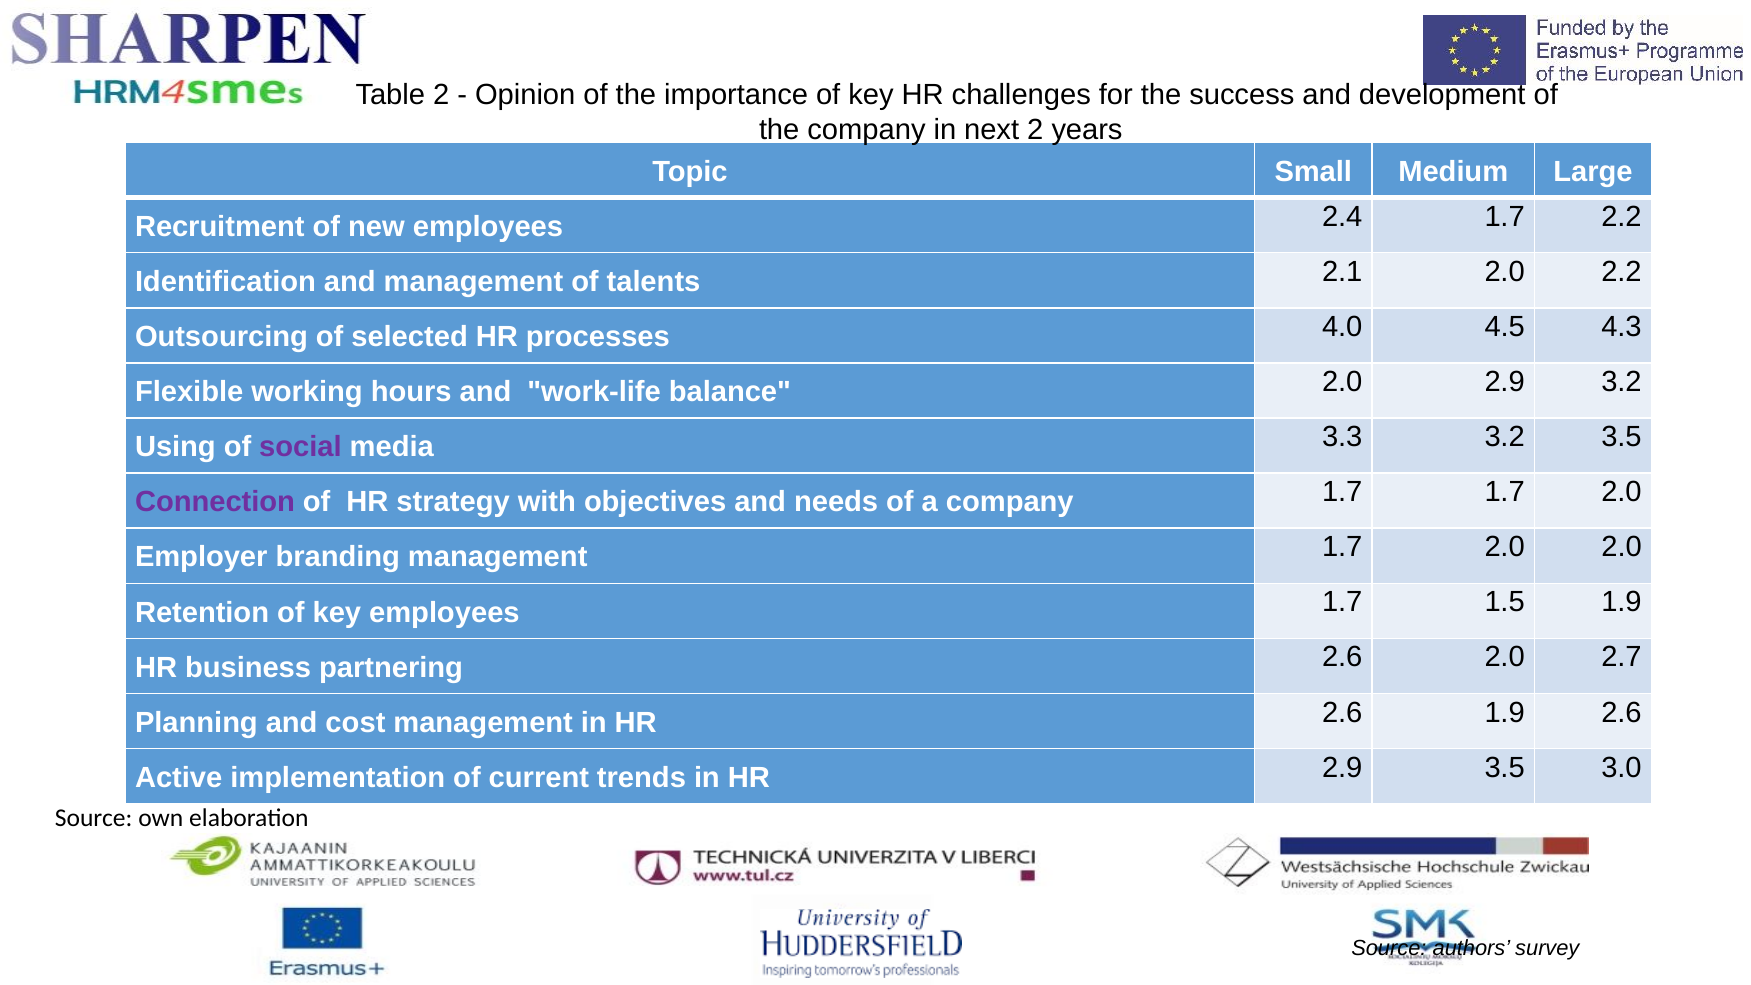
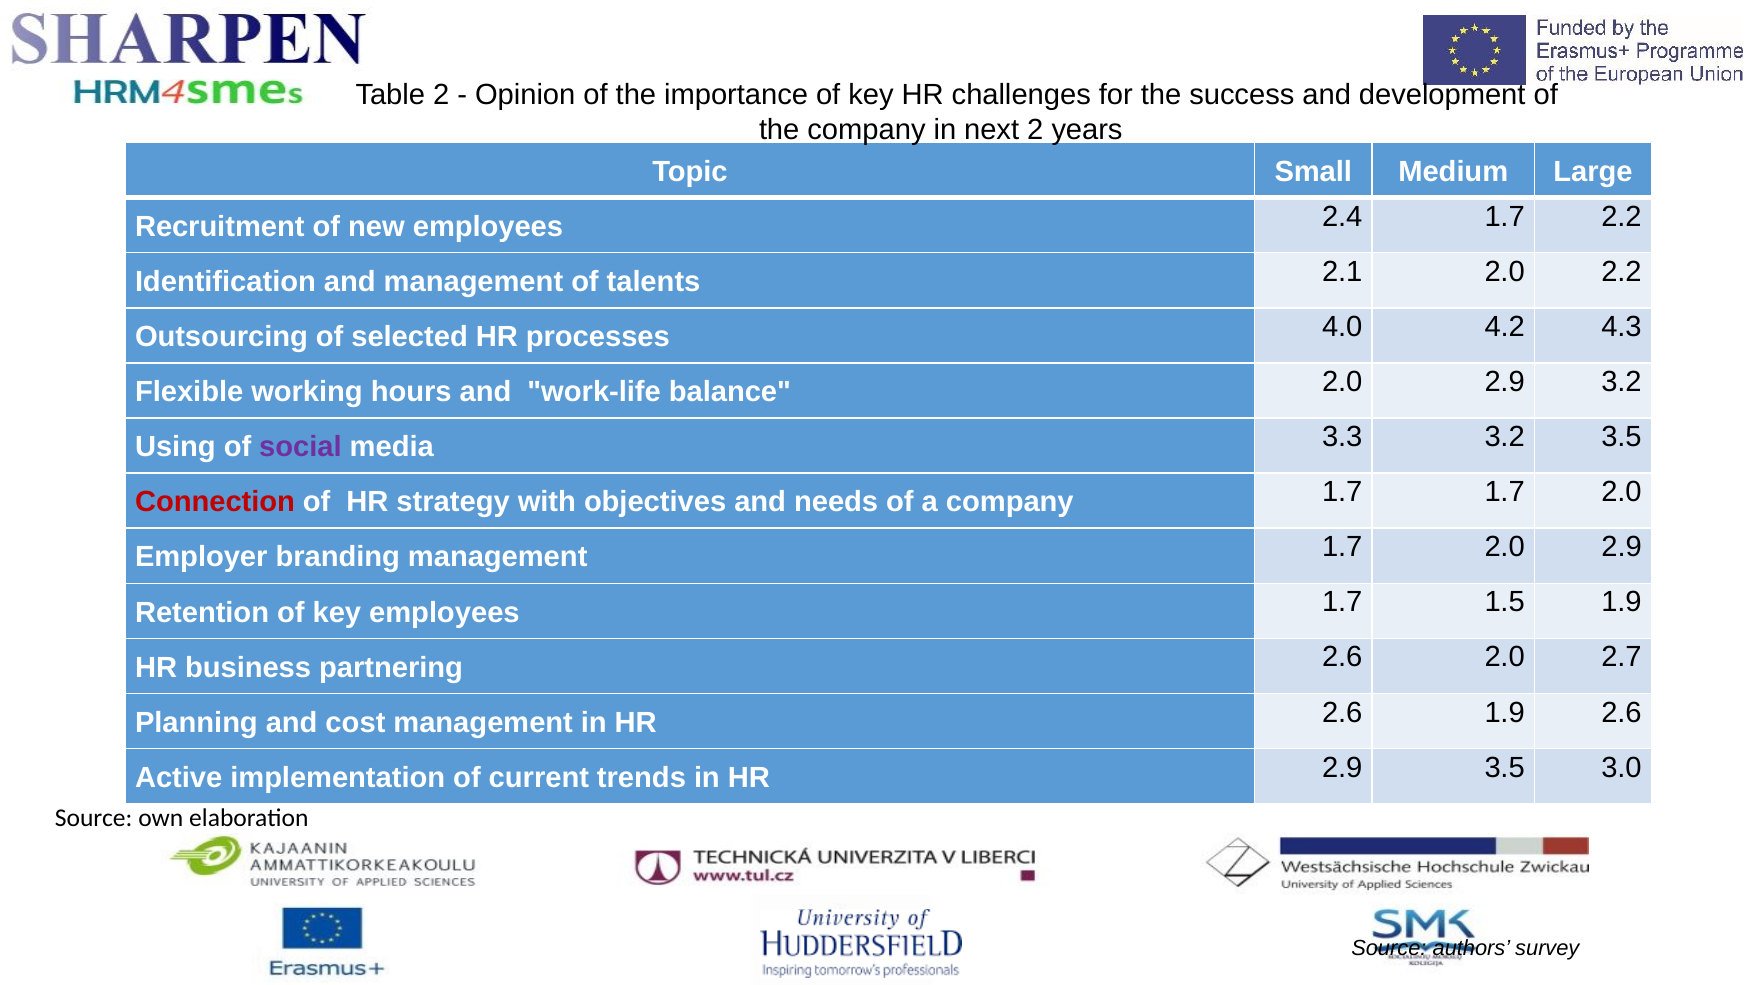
4.5: 4.5 -> 4.2
Connection colour: purple -> red
1.7 2.0 2.0: 2.0 -> 2.9
